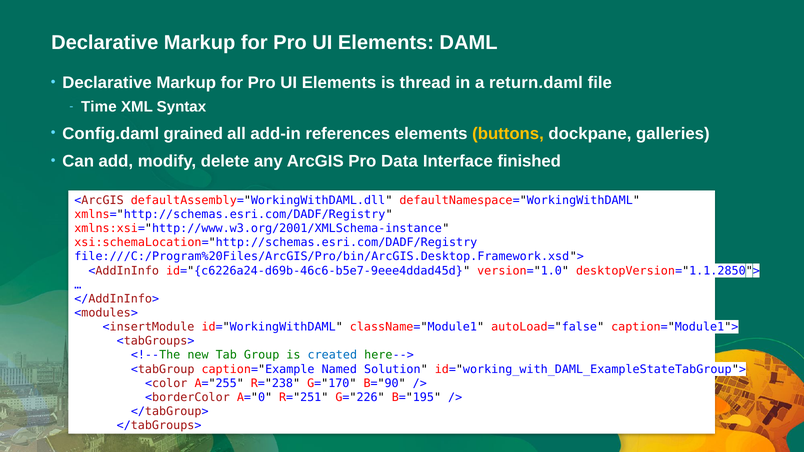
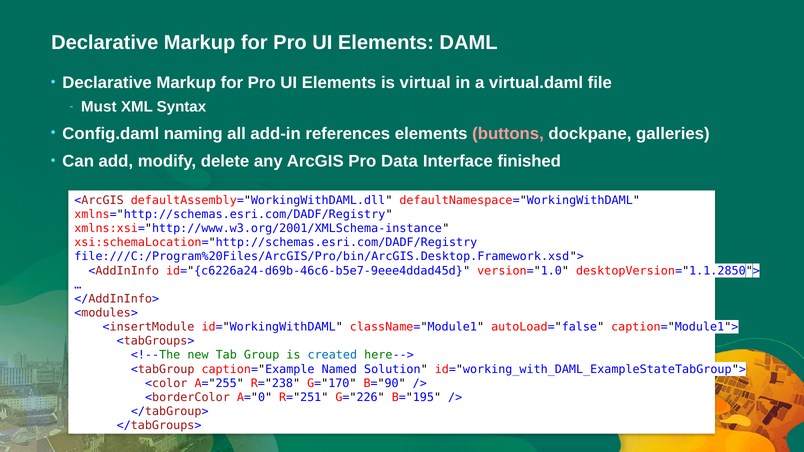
thread: thread -> virtual
return.daml: return.daml -> virtual.daml
Time: Time -> Must
grained: grained -> naming
buttons colour: yellow -> pink
